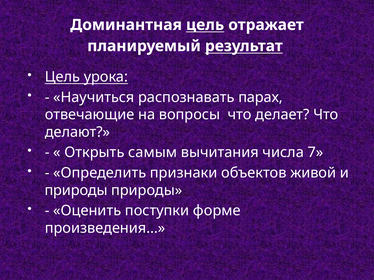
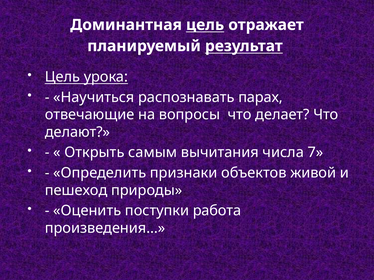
природы at (76, 191): природы -> пешеход
форме: форме -> работа
